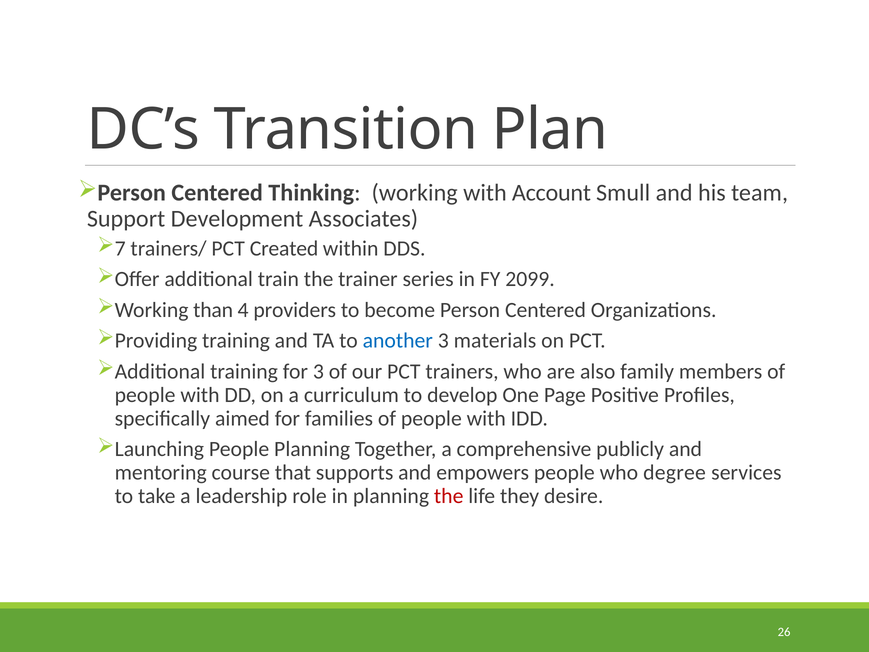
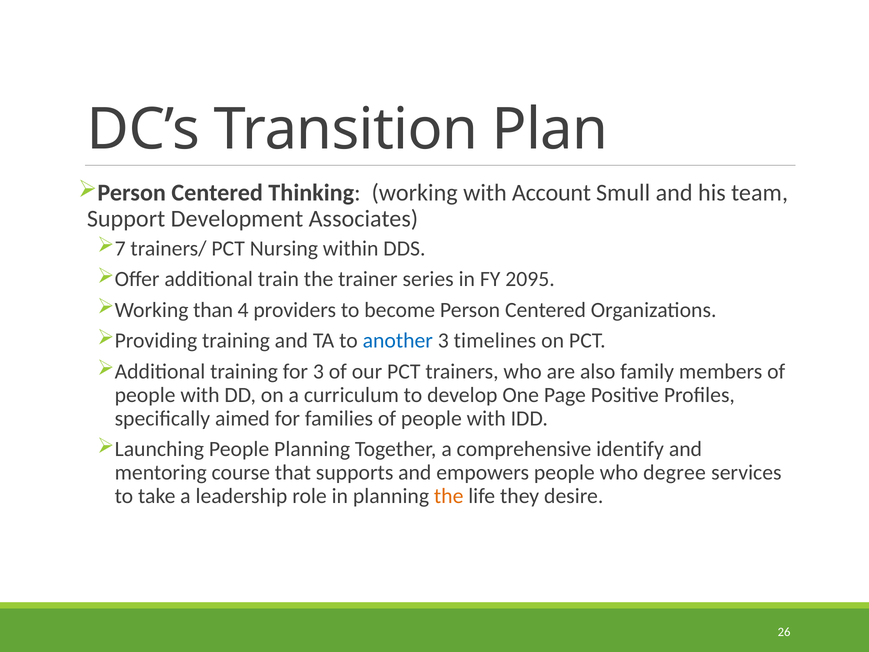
Created: Created -> Nursing
2099: 2099 -> 2095
materials: materials -> timelines
publicly: publicly -> identify
the at (449, 496) colour: red -> orange
